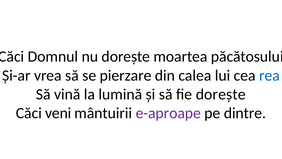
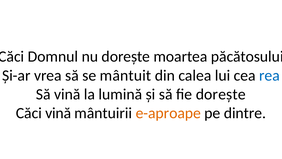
pierzare: pierzare -> mântuit
Căci veni: veni -> vină
e-aproape colour: purple -> orange
